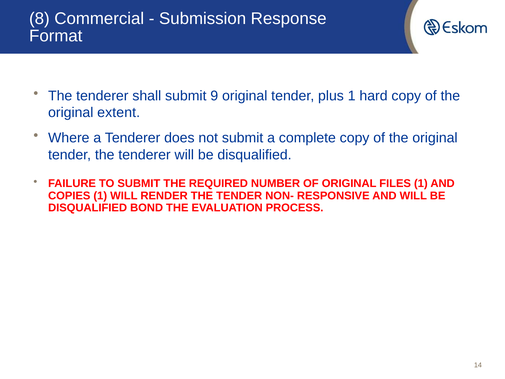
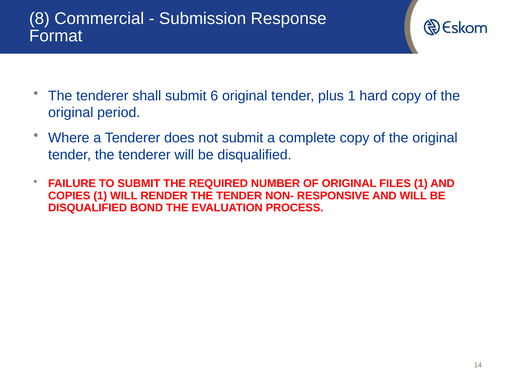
9: 9 -> 6
extent: extent -> period
